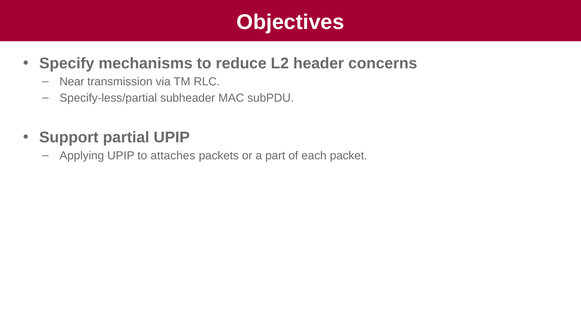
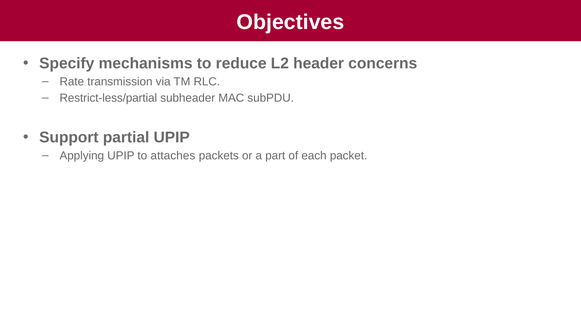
Near: Near -> Rate
Specify-less/partial: Specify-less/partial -> Restrict-less/partial
